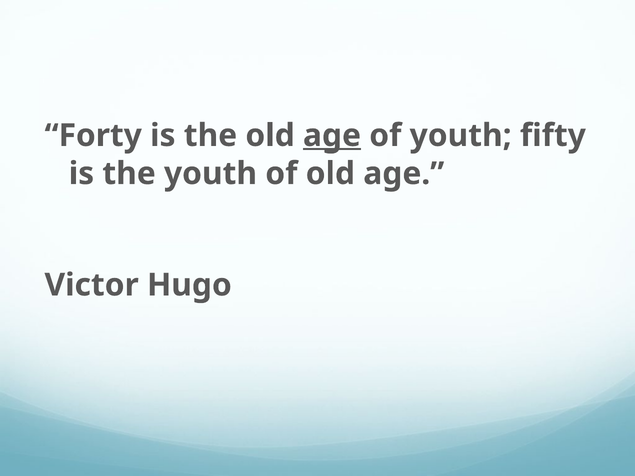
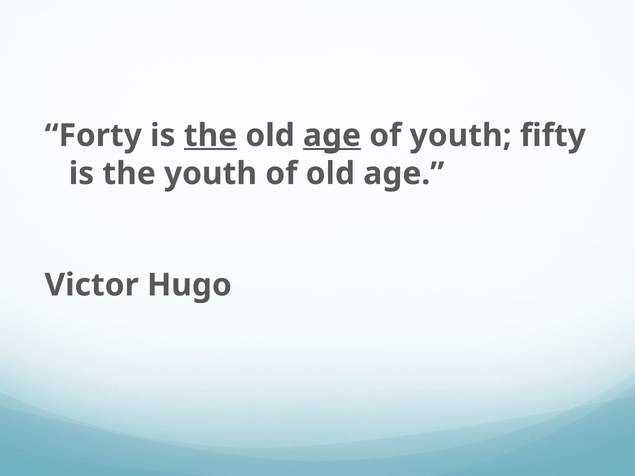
the at (210, 136) underline: none -> present
